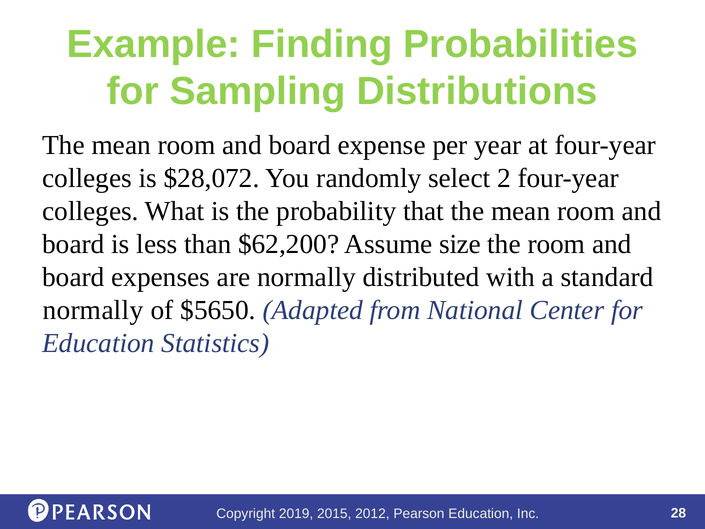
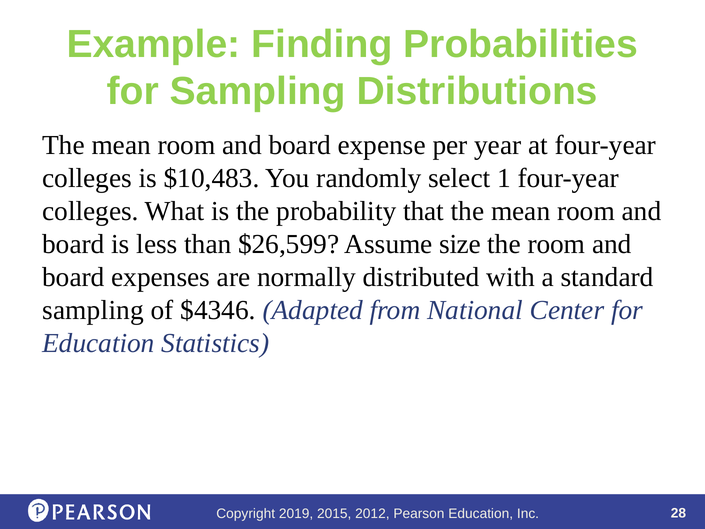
$28,072: $28,072 -> $10,483
2: 2 -> 1
$62,200: $62,200 -> $26,599
normally at (93, 310): normally -> sampling
$5650: $5650 -> $4346
